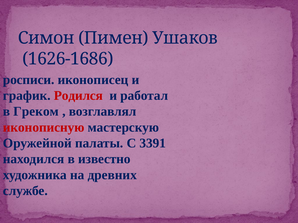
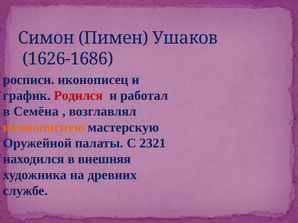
Греком: Греком -> Семёна
иконописную colour: red -> orange
3391: 3391 -> 2321
известно: известно -> внешняя
